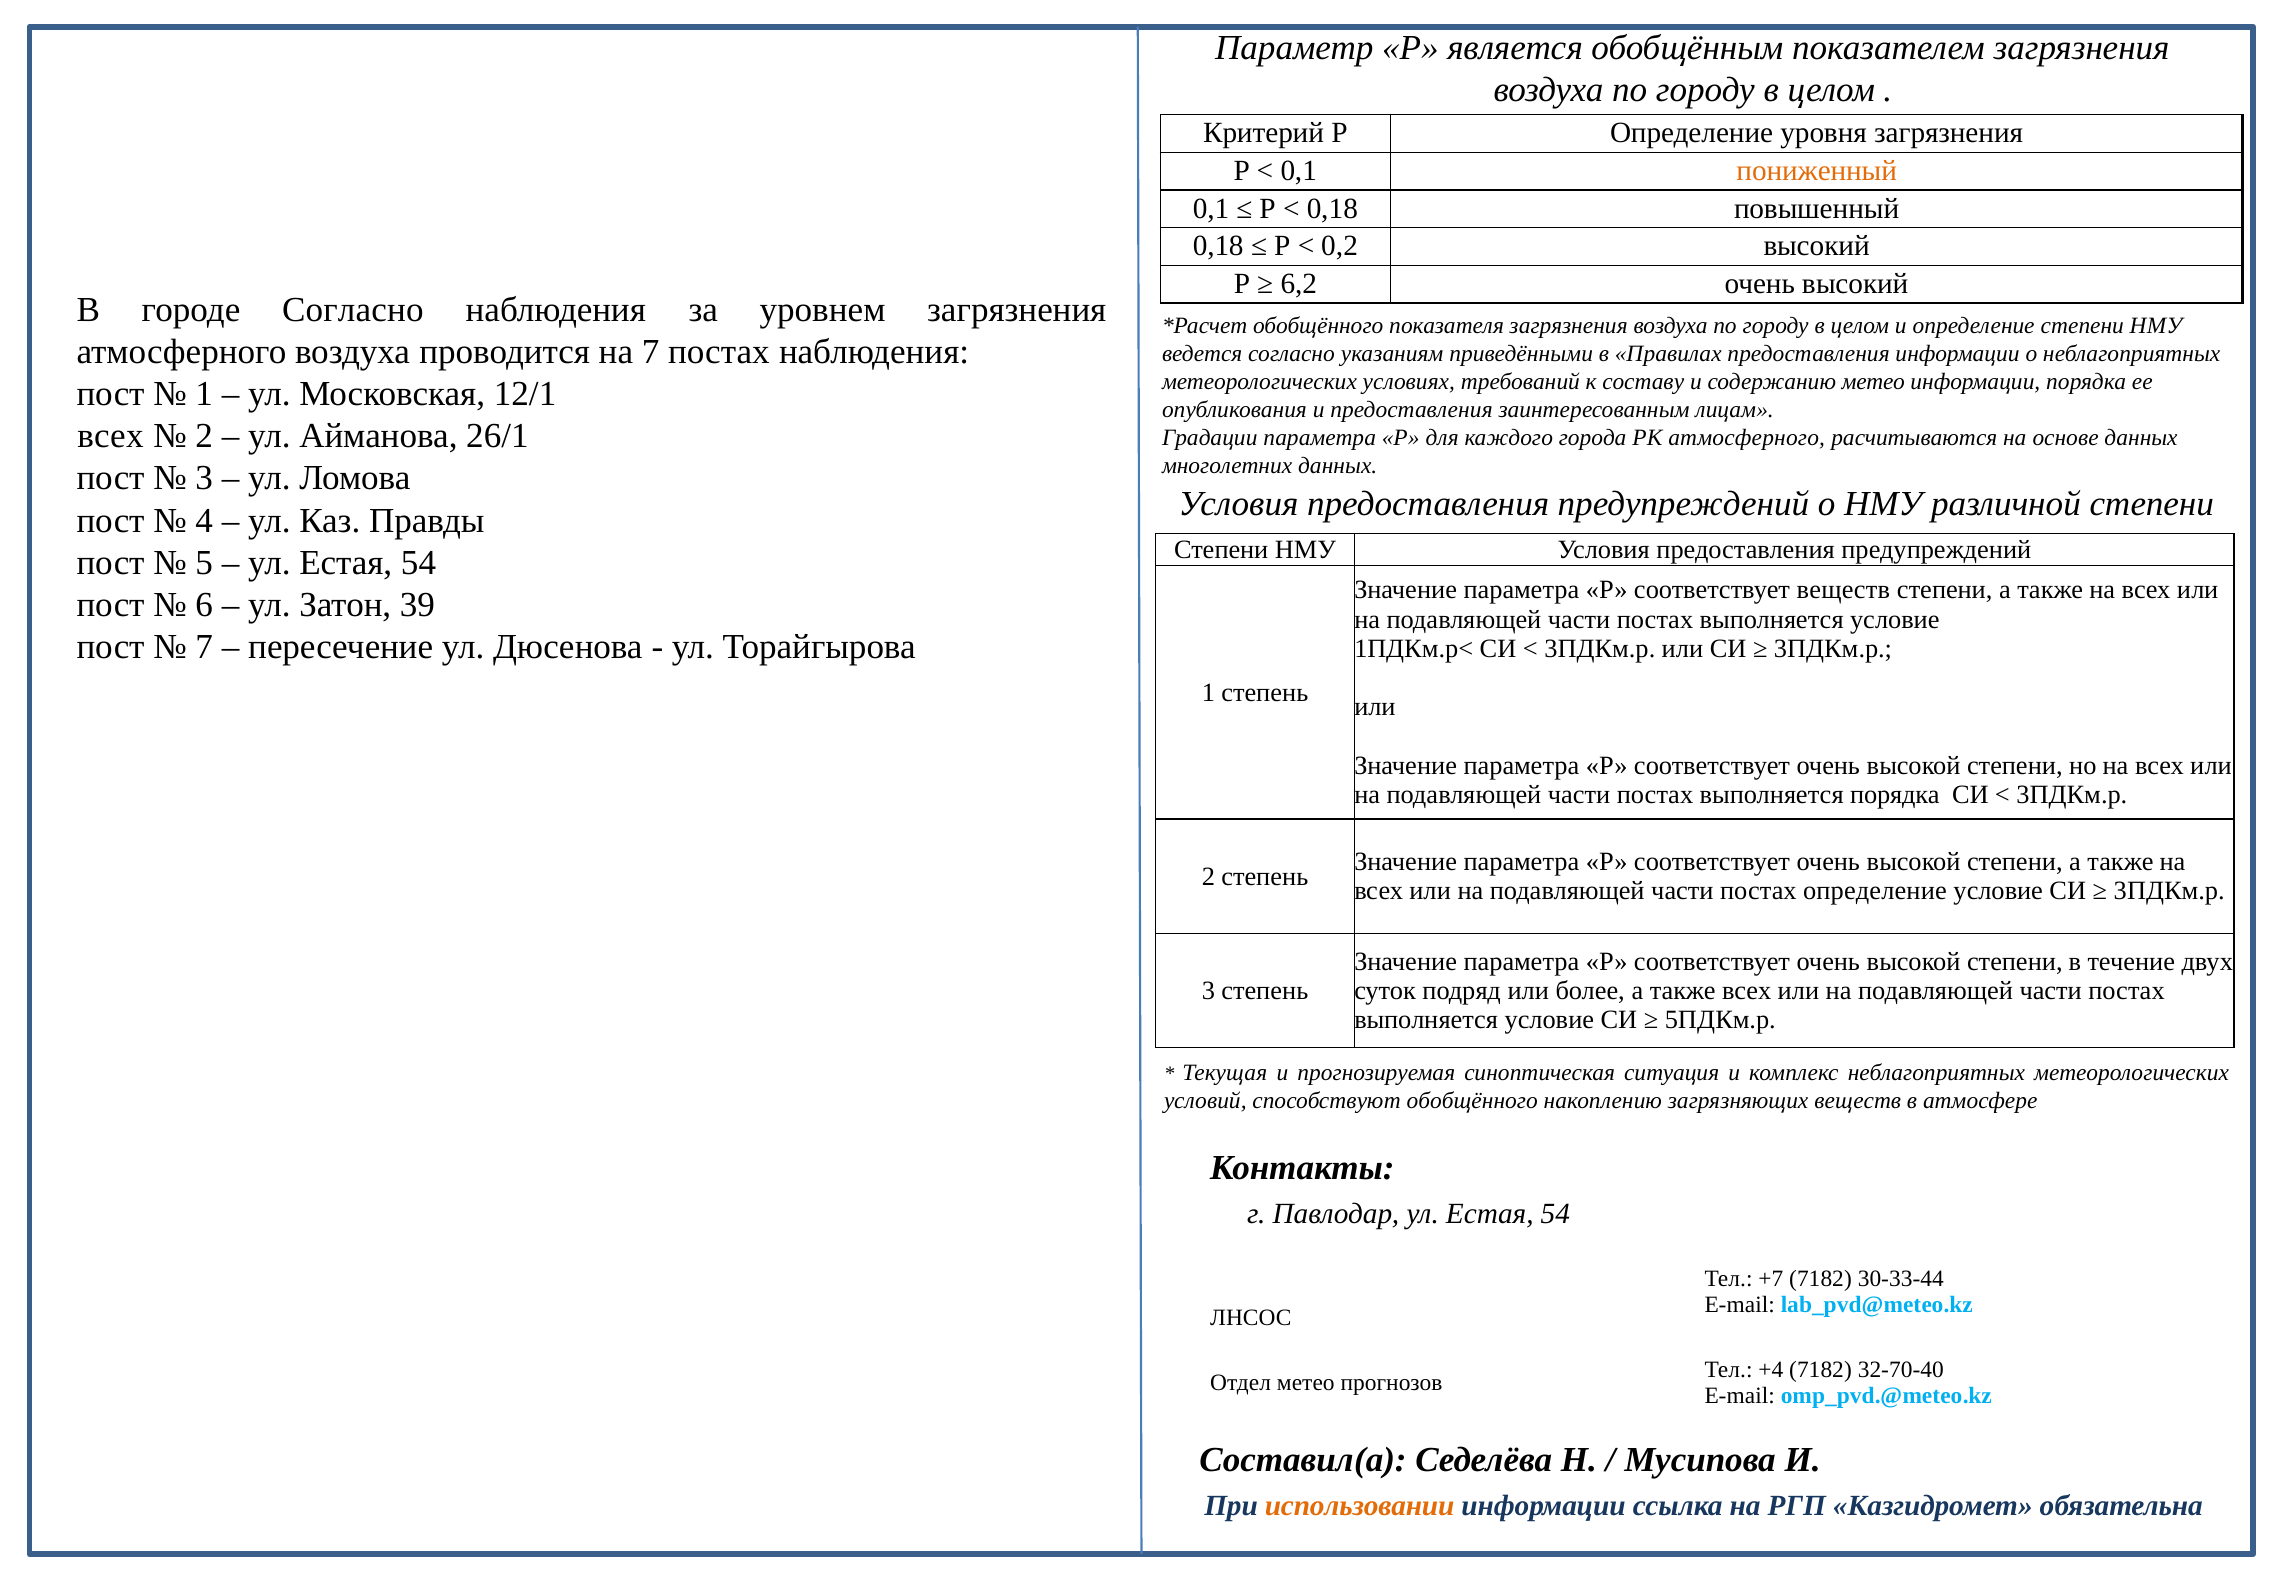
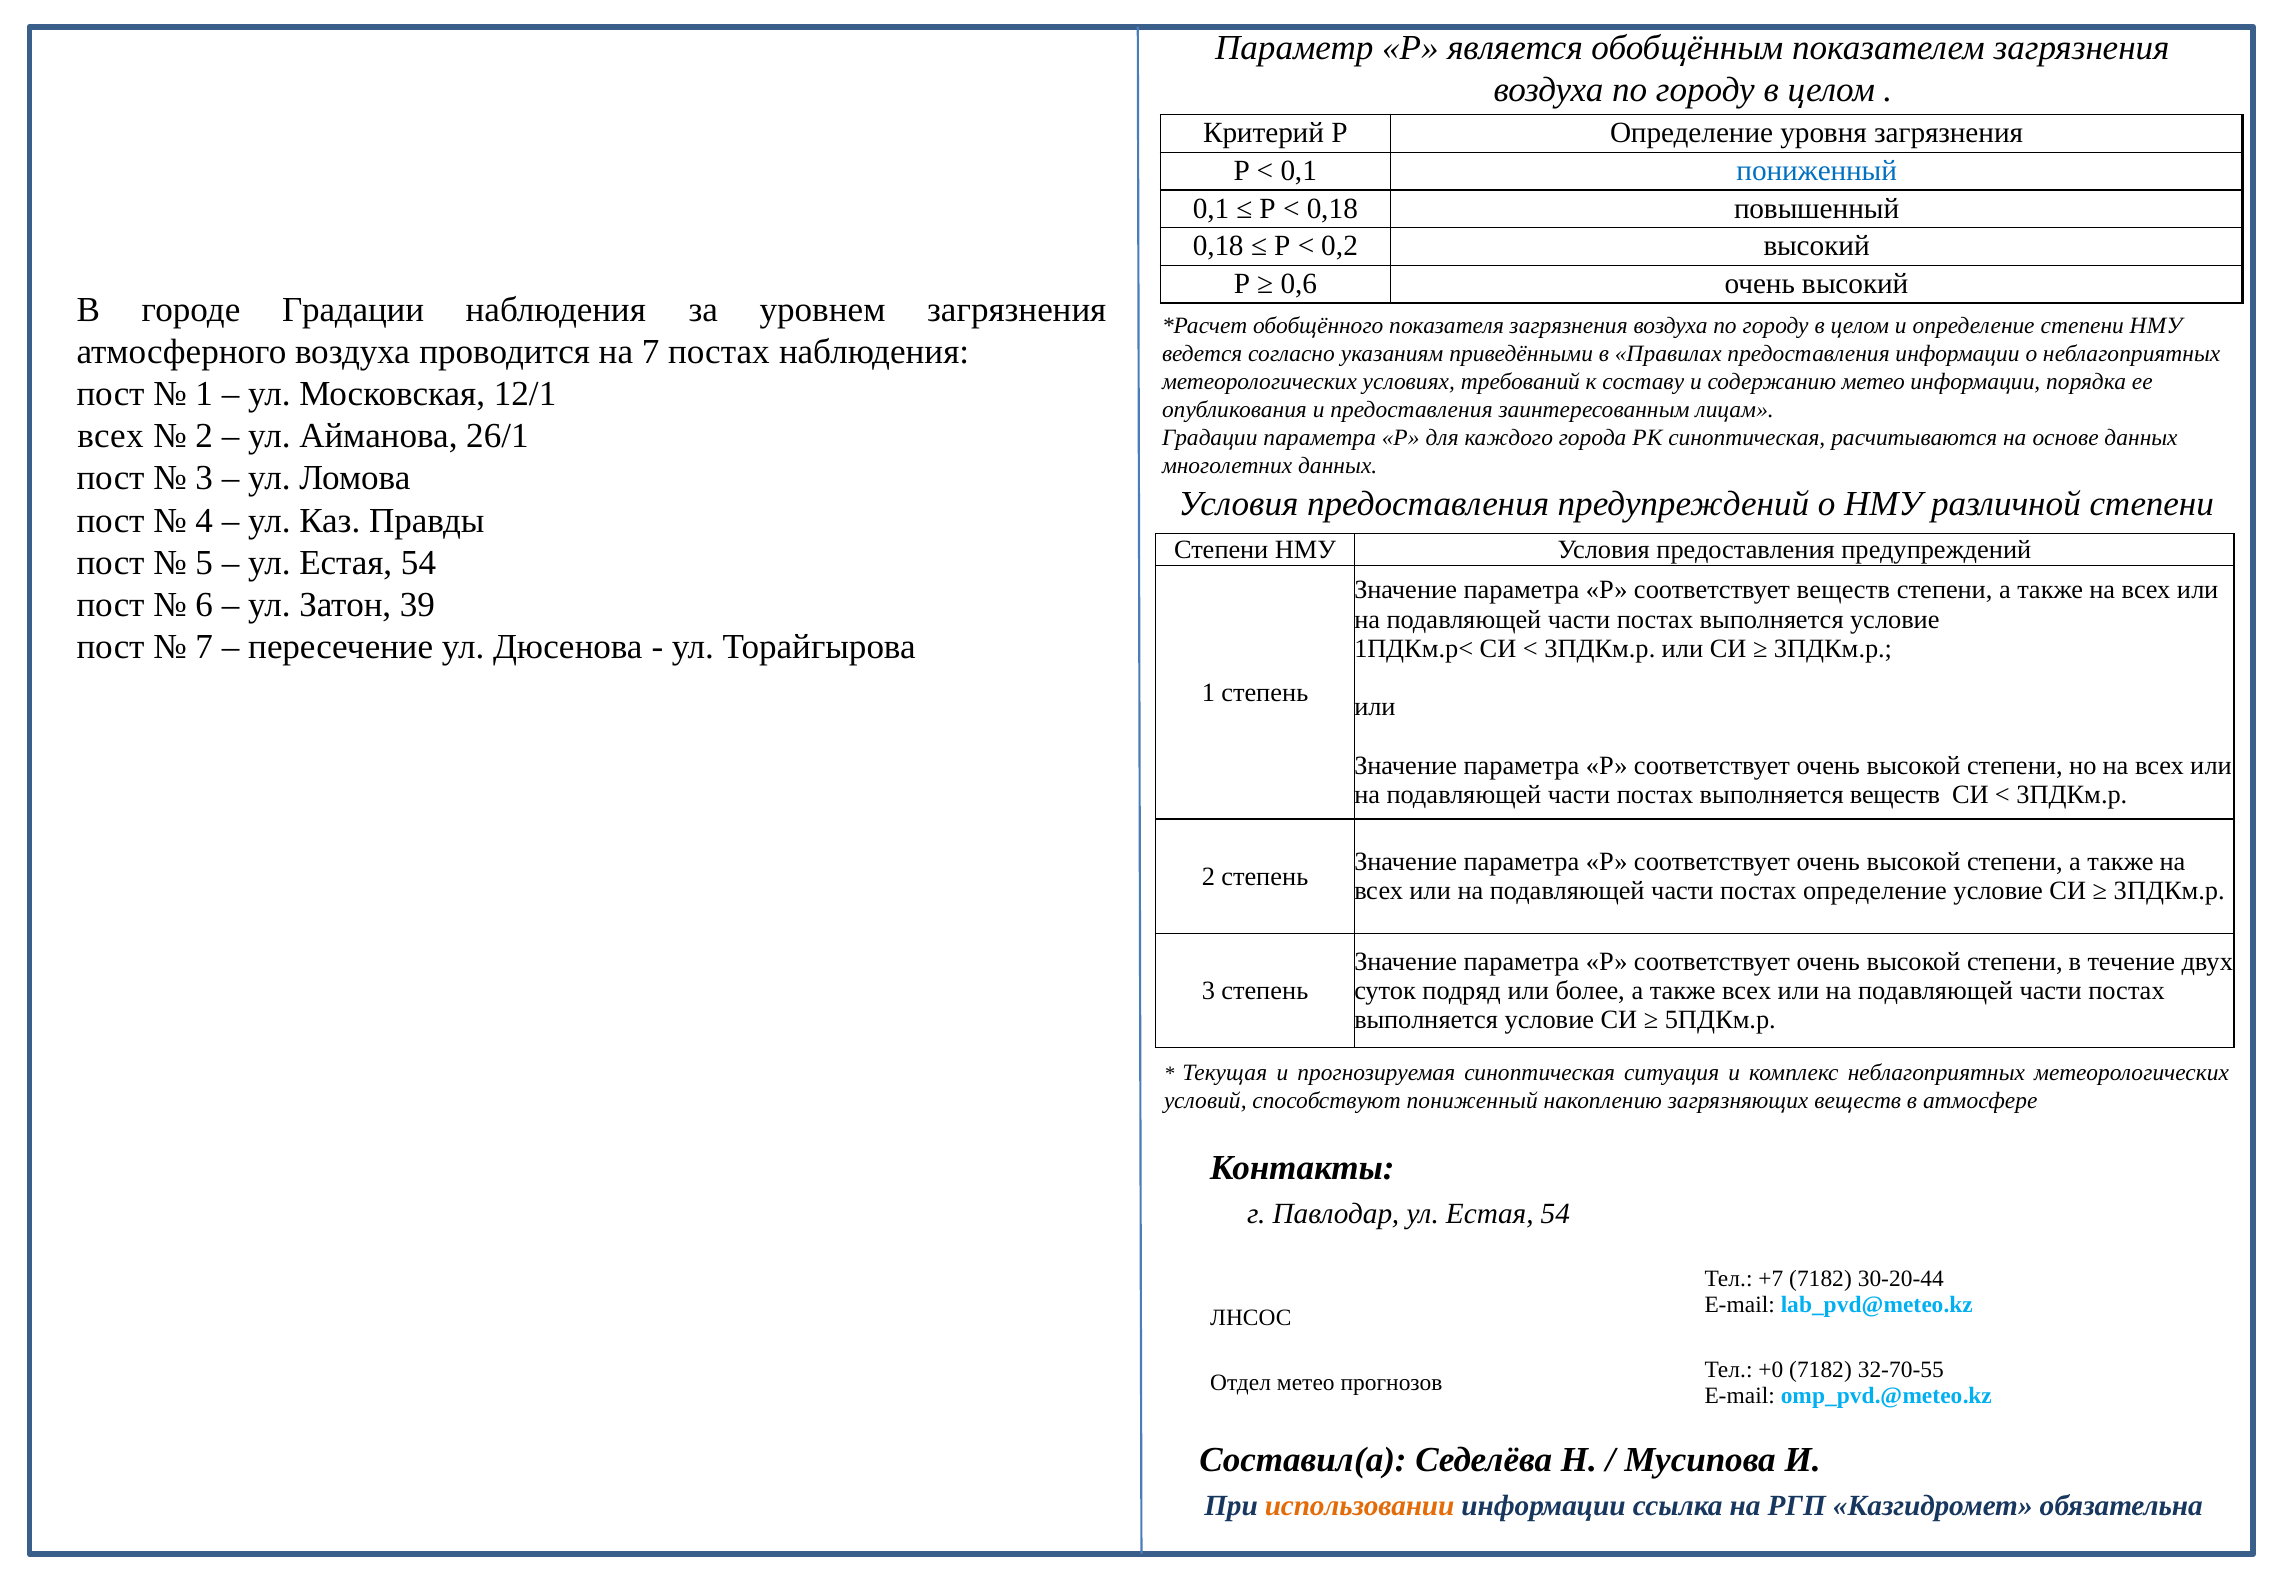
пониженный at (1817, 171) colour: orange -> blue
6,2: 6,2 -> 0,6
городе Согласно: Согласно -> Градации
РК атмосферного: атмосферного -> синоптическая
выполняется порядка: порядка -> веществ
способствуют обобщённого: обобщённого -> пониженный
30-33-44: 30-33-44 -> 30-20-44
+4: +4 -> +0
32-70-40: 32-70-40 -> 32-70-55
